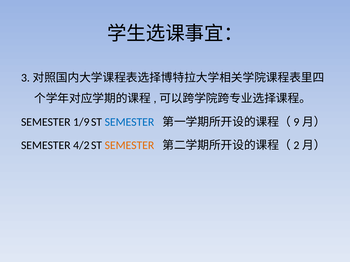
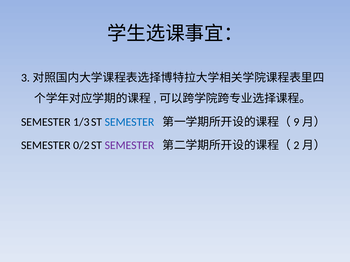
1/9: 1/9 -> 1/3
4/2: 4/2 -> 0/2
SEMESTER at (129, 145) colour: orange -> purple
